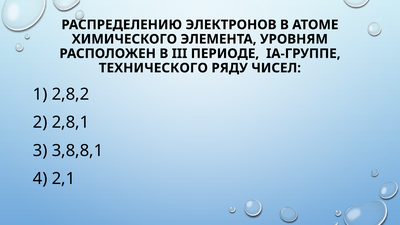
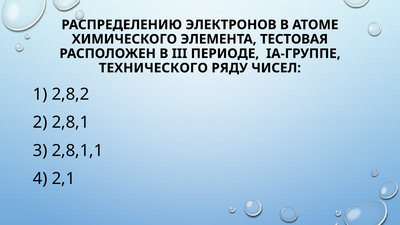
УРОВНЯМ: УРОВНЯМ -> ТЕСТОВАЯ
3,8,8,1: 3,8,8,1 -> 2,8,1,1
